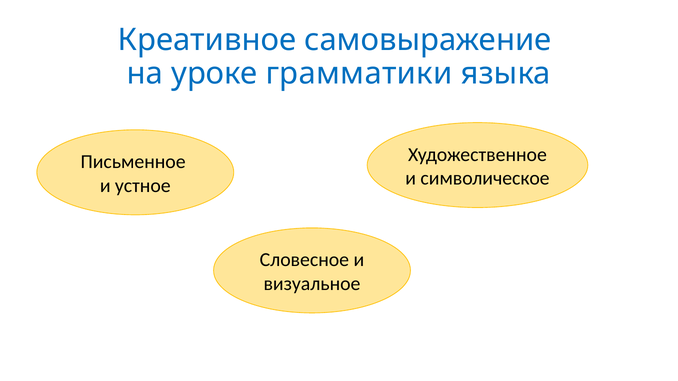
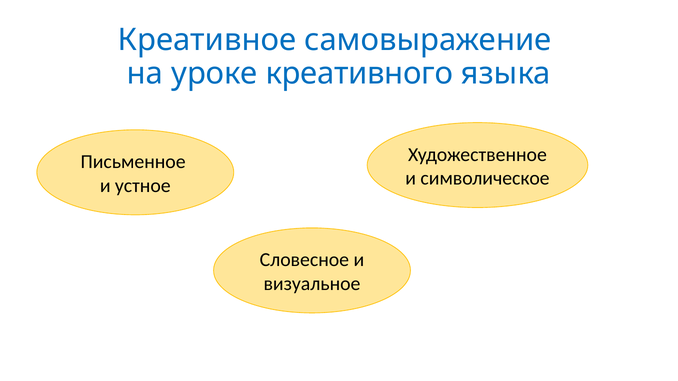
грамматики: грамматики -> креативного
